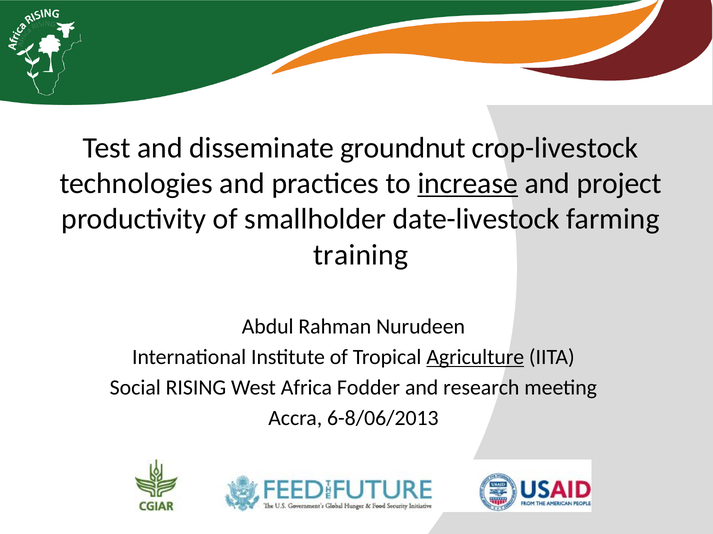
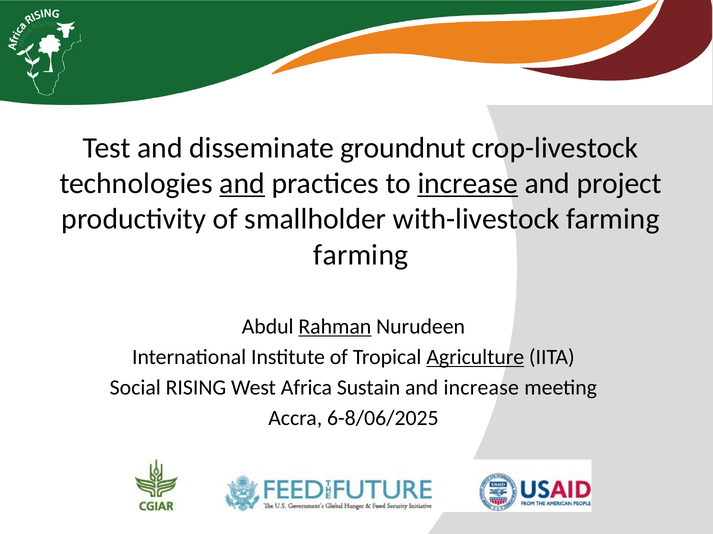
and at (242, 184) underline: none -> present
date-livestock: date-livestock -> with-livestock
training at (361, 255): training -> farming
Rahman underline: none -> present
Fodder: Fodder -> Sustain
and research: research -> increase
6-8/06/2013: 6-8/06/2013 -> 6-8/06/2025
